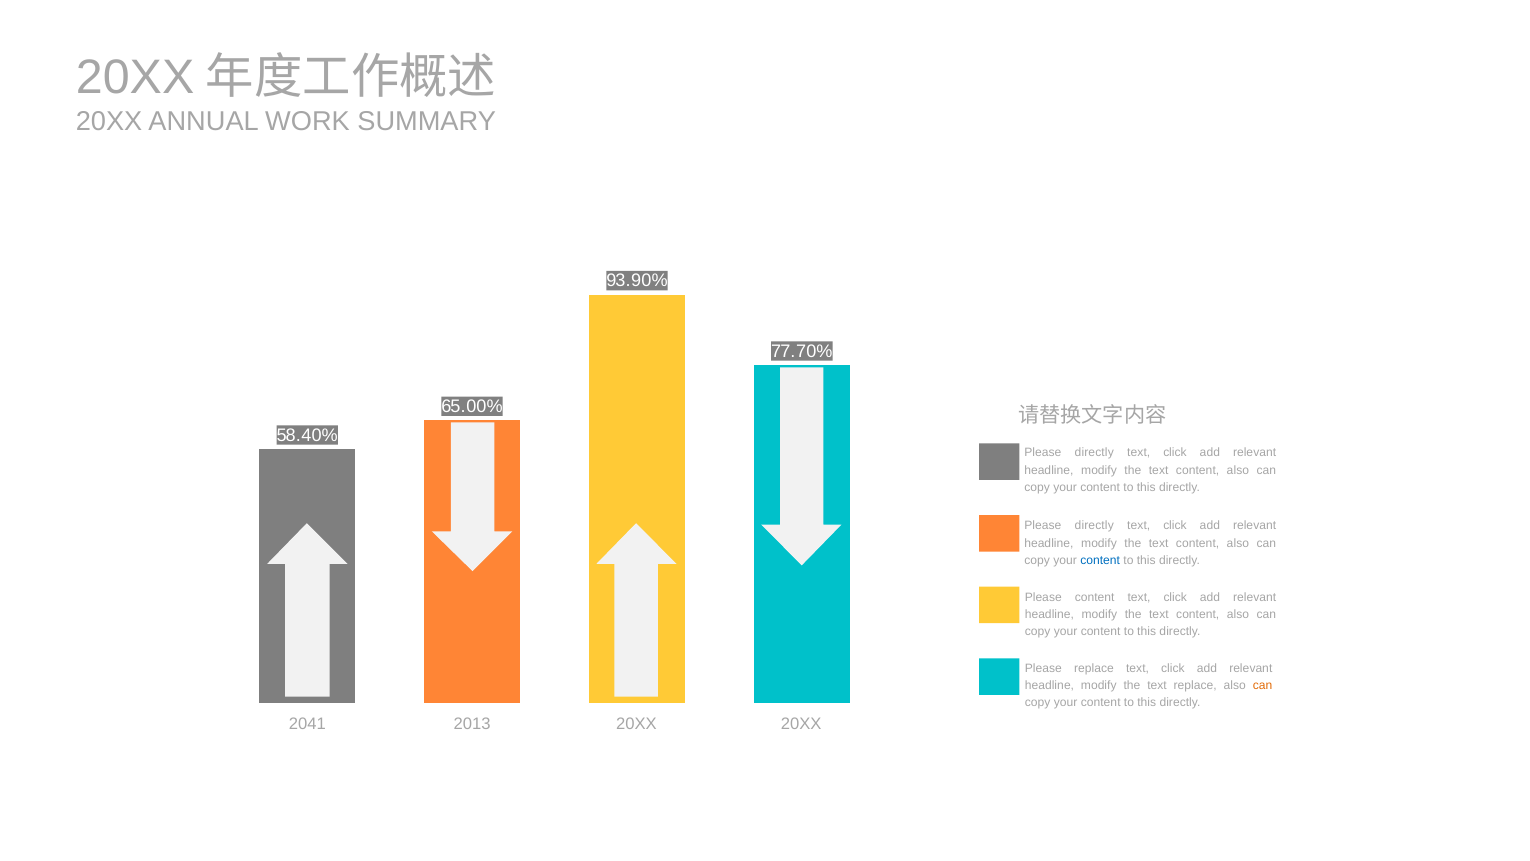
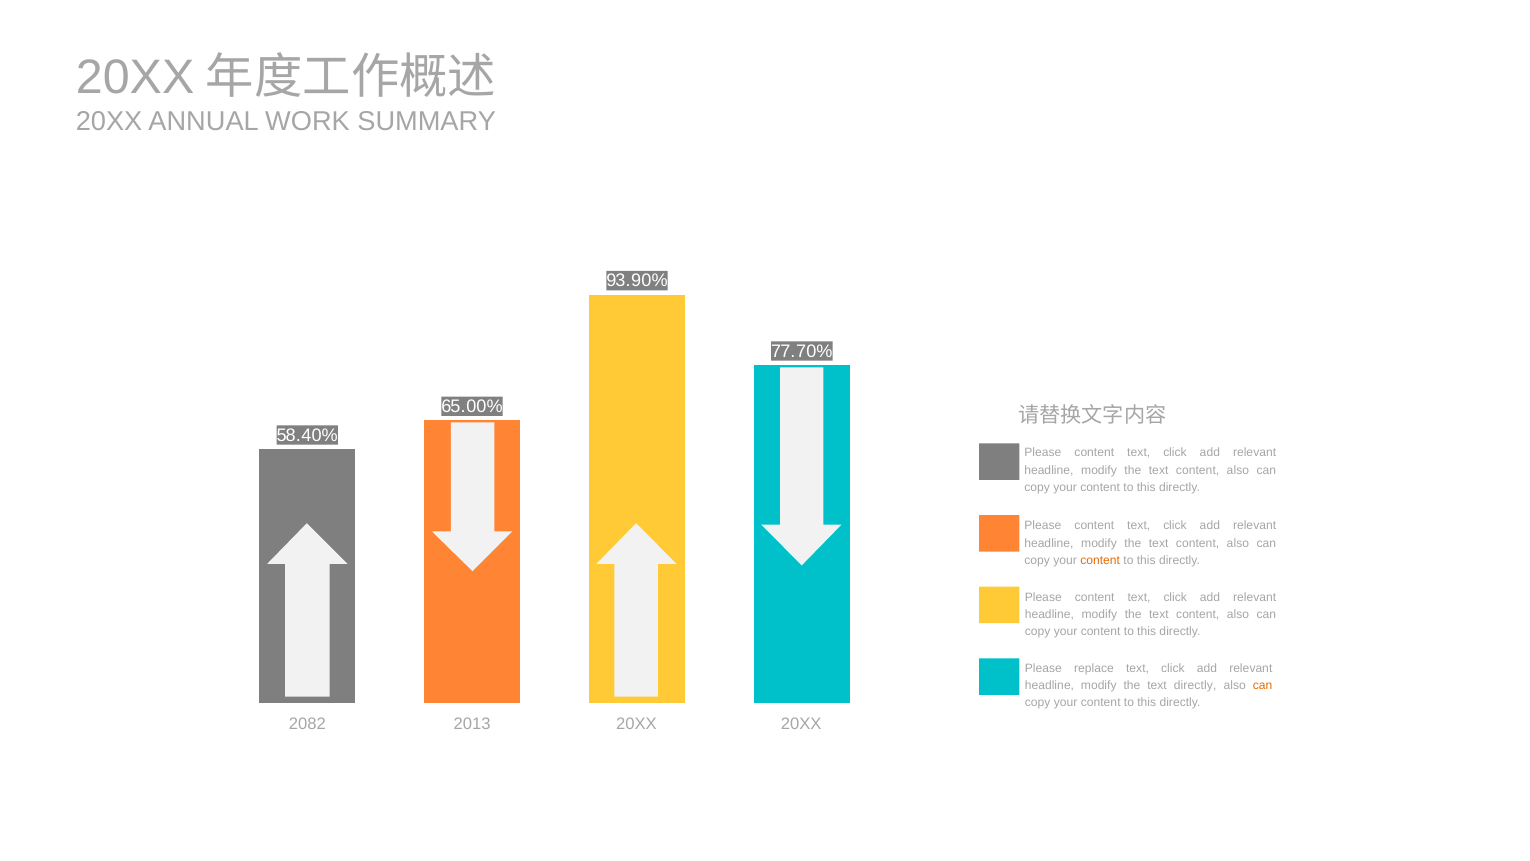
directly at (1094, 453): directly -> content
directly at (1094, 526): directly -> content
content at (1100, 560) colour: blue -> orange
text replace: replace -> directly
2041: 2041 -> 2082
